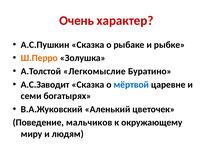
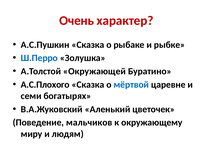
Ш.Перро colour: orange -> blue
Легкомыслие: Легкомыслие -> Окружающей
А.С.Заводит: А.С.Заводит -> А.С.Плохого
